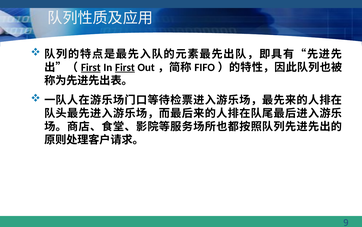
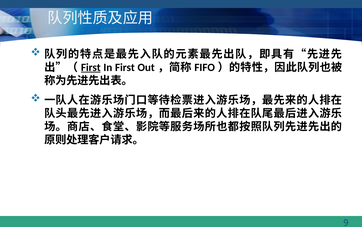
First at (125, 67) underline: present -> none
